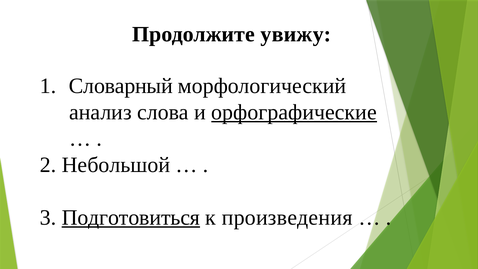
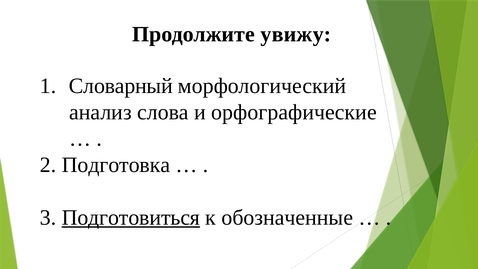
орфографические underline: present -> none
Небольшой: Небольшой -> Подготовка
произведения: произведения -> обозначенные
